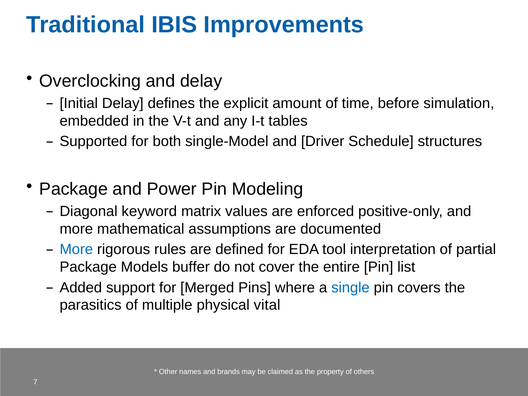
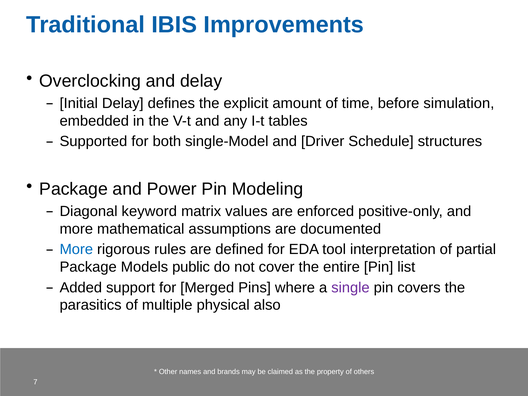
buffer: buffer -> public
single colour: blue -> purple
vital: vital -> also
